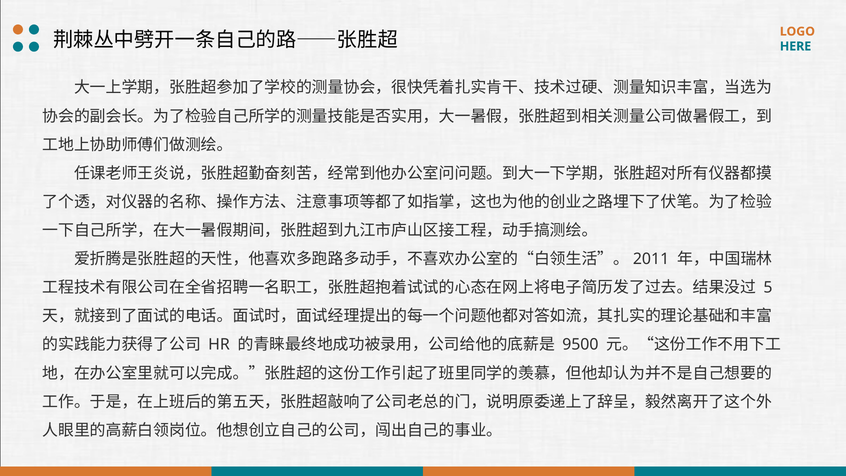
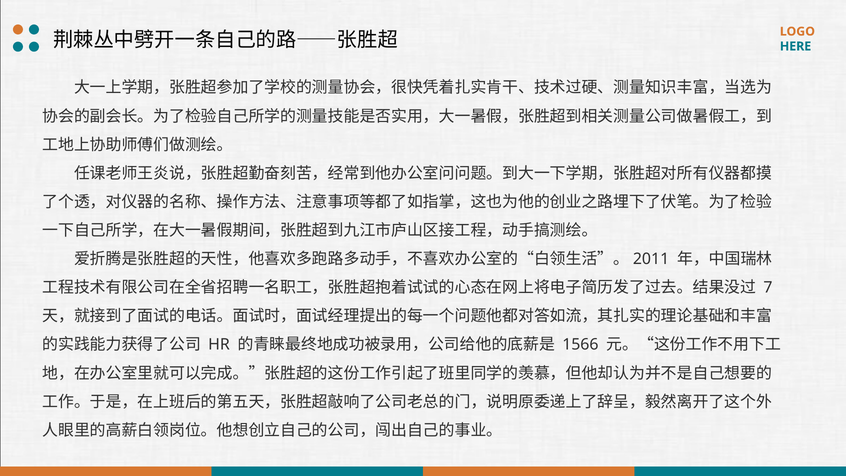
5: 5 -> 7
9500: 9500 -> 1566
